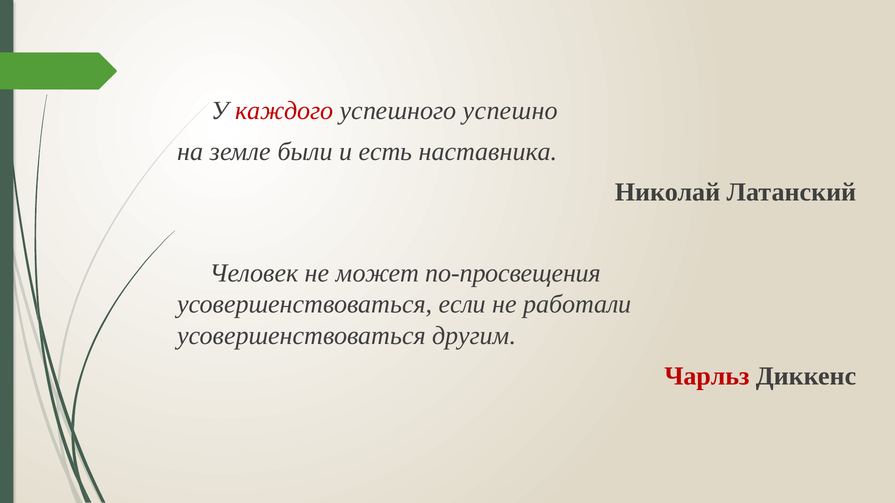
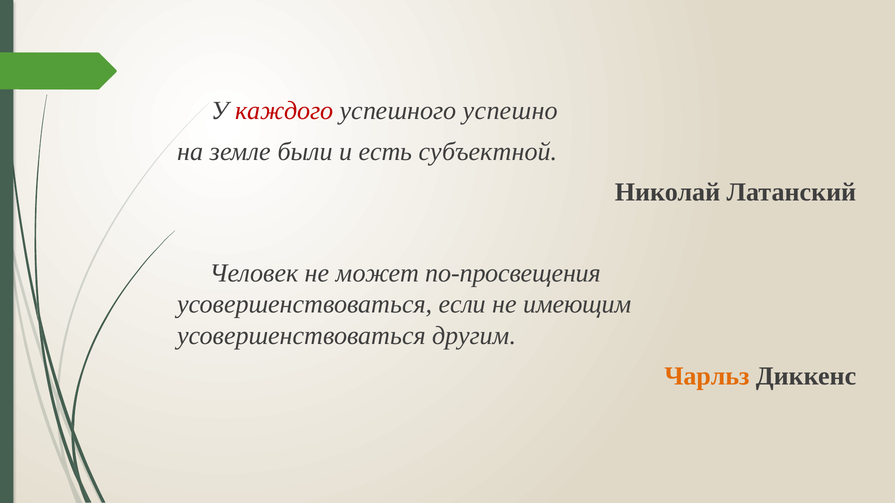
наставника: наставника -> субъектной
работали: работали -> имеющим
Чарльз colour: red -> orange
